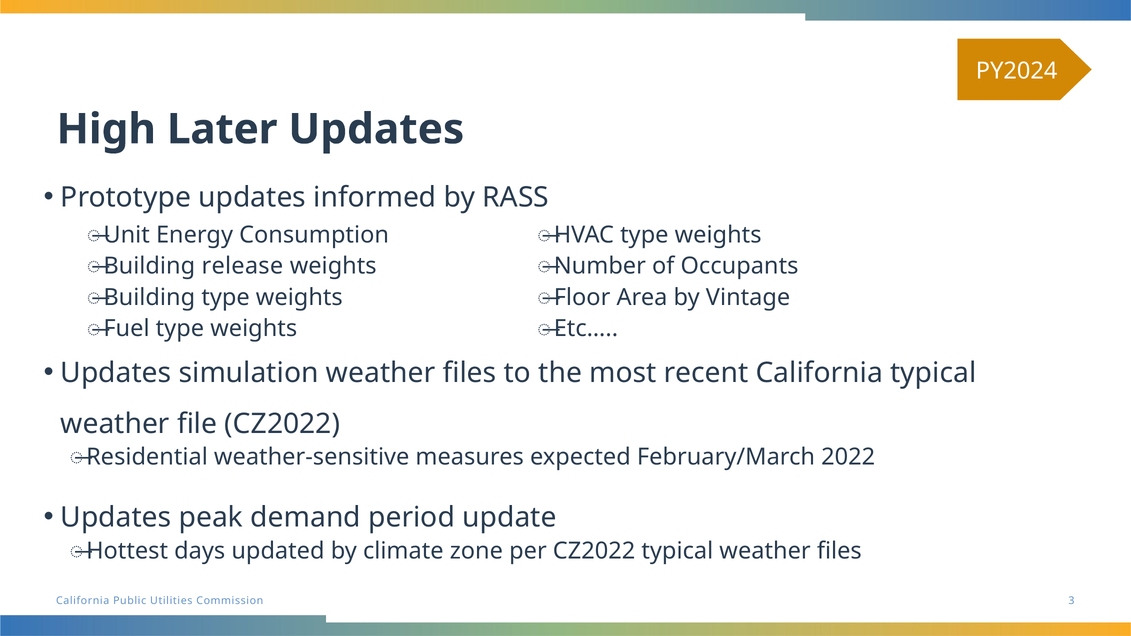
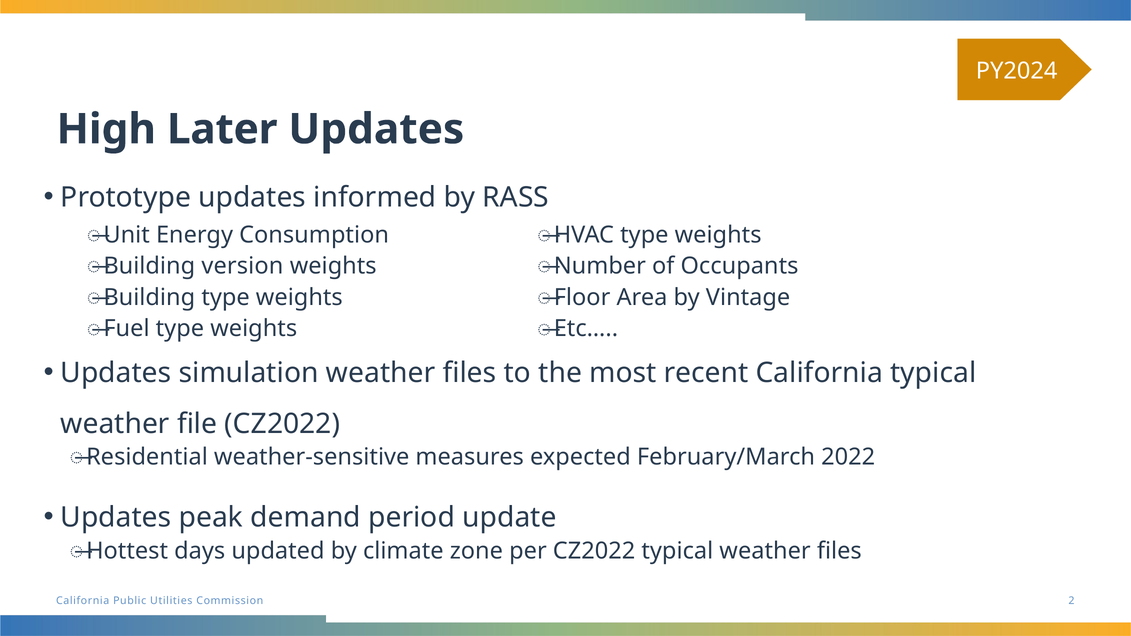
release: release -> version
3: 3 -> 2
